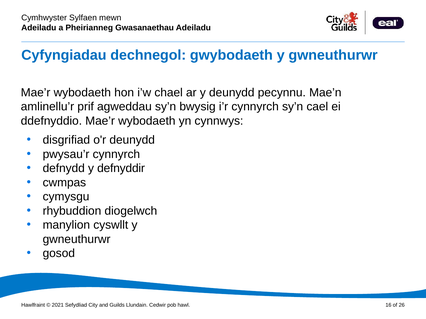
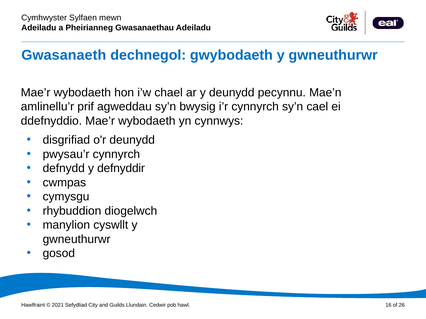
Cyfyngiadau: Cyfyngiadau -> Gwasanaeth
